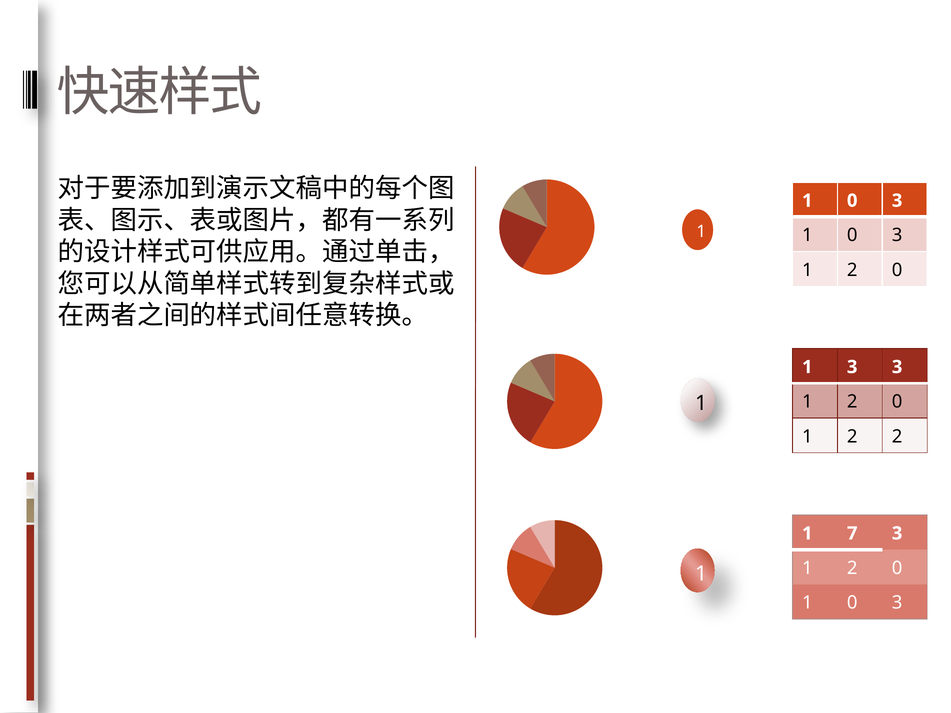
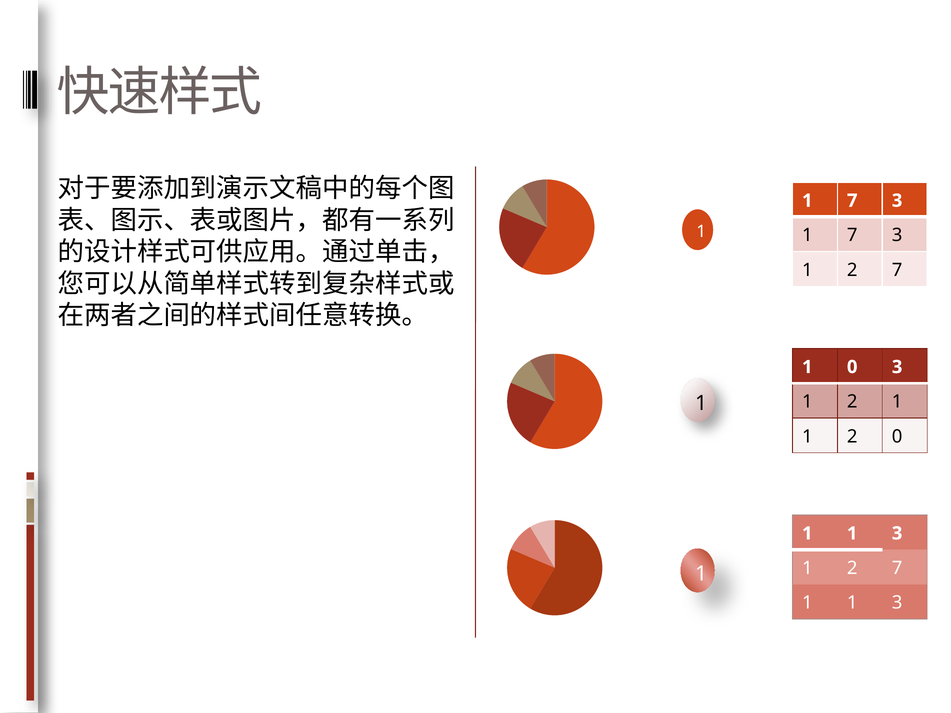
0 at (852, 201): 0 -> 7
0 at (852, 235): 0 -> 7
0 at (897, 270): 0 -> 7
1 3: 3 -> 0
0 at (897, 402): 0 -> 1
2 2: 2 -> 0
7 at (852, 534): 7 -> 1
0 at (897, 568): 0 -> 7
0 at (852, 603): 0 -> 1
